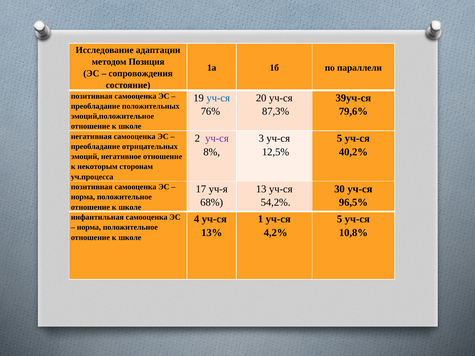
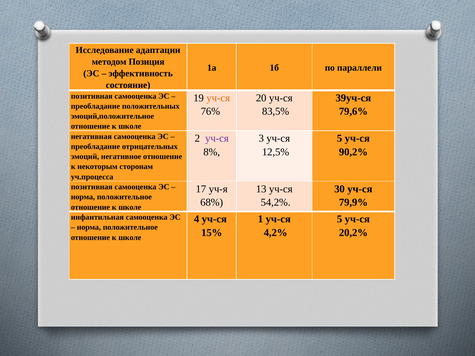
сопровождения: сопровождения -> эффективность
уч-ся at (218, 98) colour: blue -> orange
87,3%: 87,3% -> 83,5%
40,2%: 40,2% -> 90,2%
96,5%: 96,5% -> 79,9%
13%: 13% -> 15%
10,8%: 10,8% -> 20,2%
